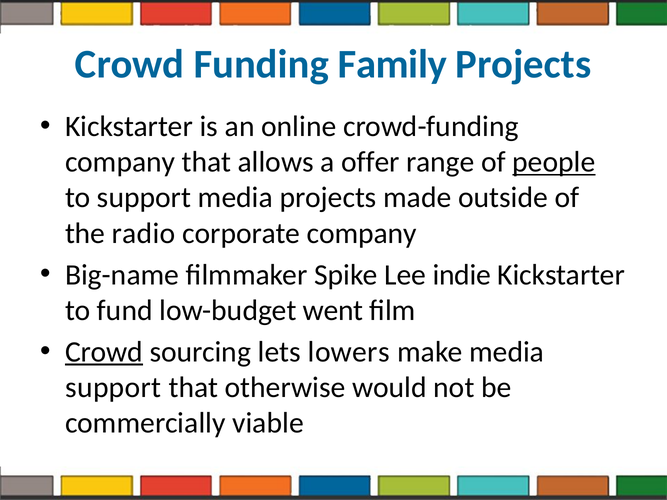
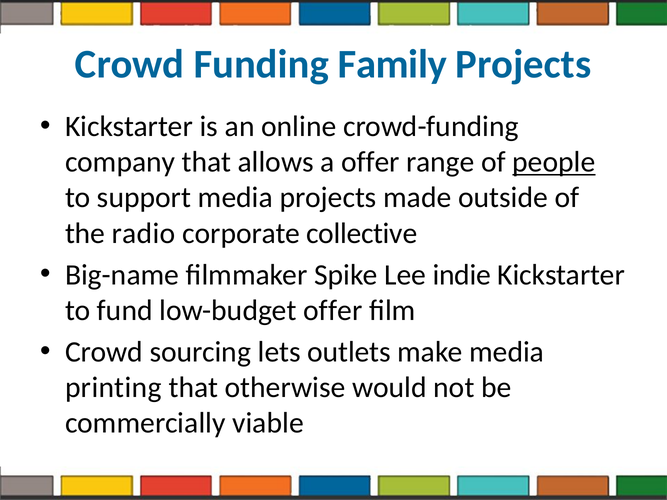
corporate company: company -> collective
low-budget went: went -> offer
Crowd at (104, 352) underline: present -> none
lowers: lowers -> outlets
support at (113, 388): support -> printing
